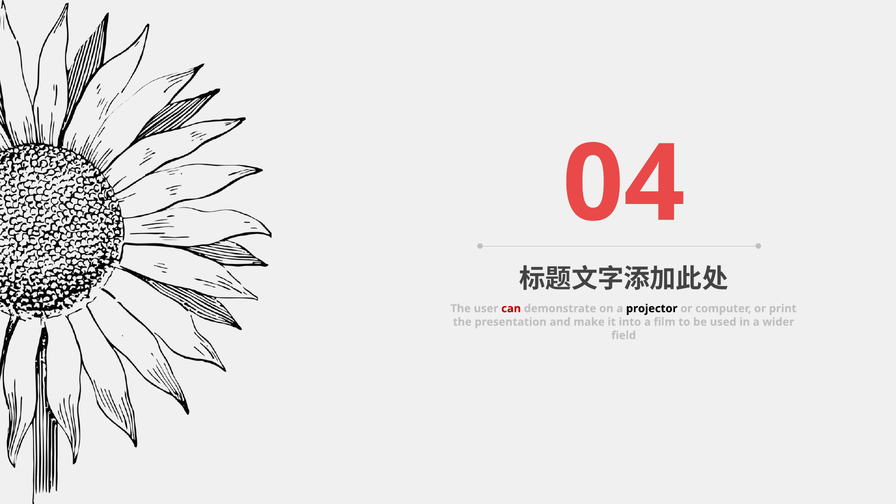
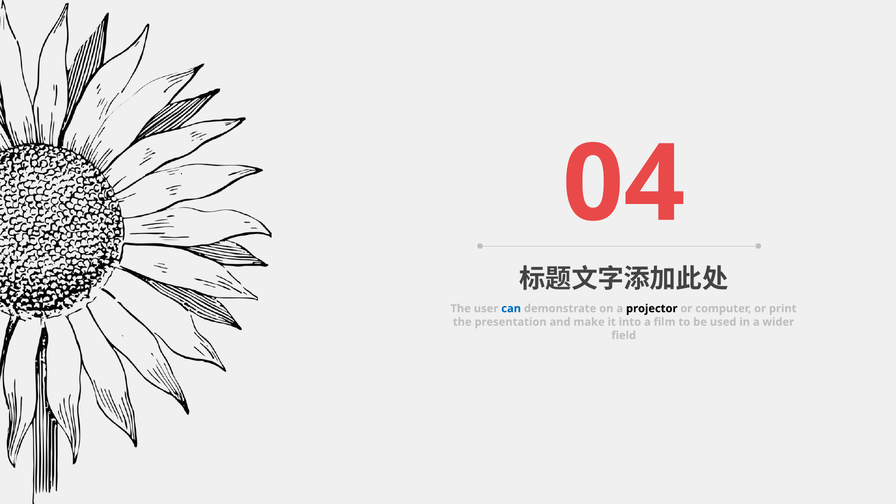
can colour: red -> blue
